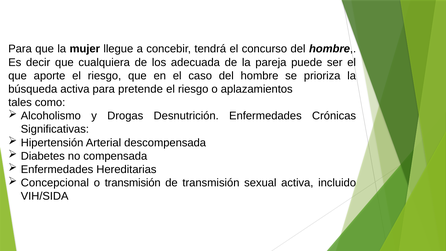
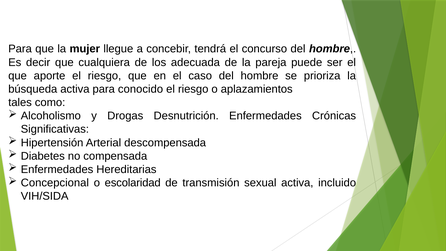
pretende: pretende -> conocido
o transmisión: transmisión -> escolaridad
